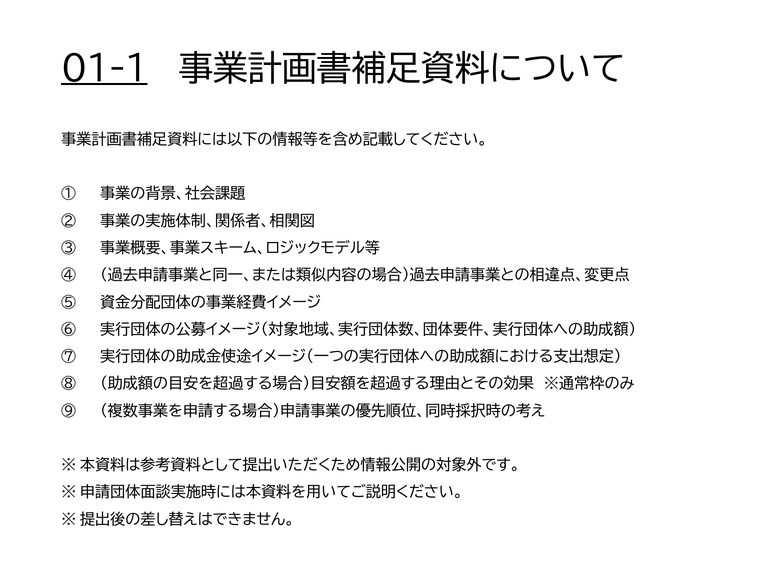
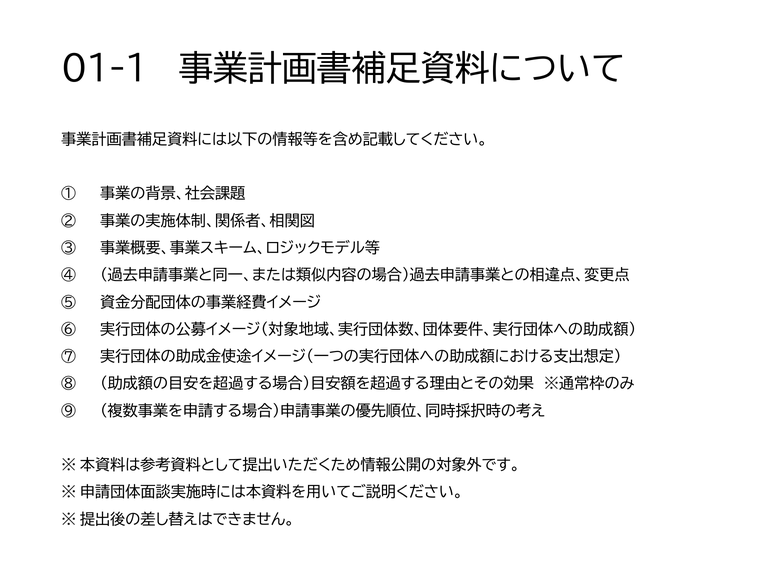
01-1 underline: present -> none
